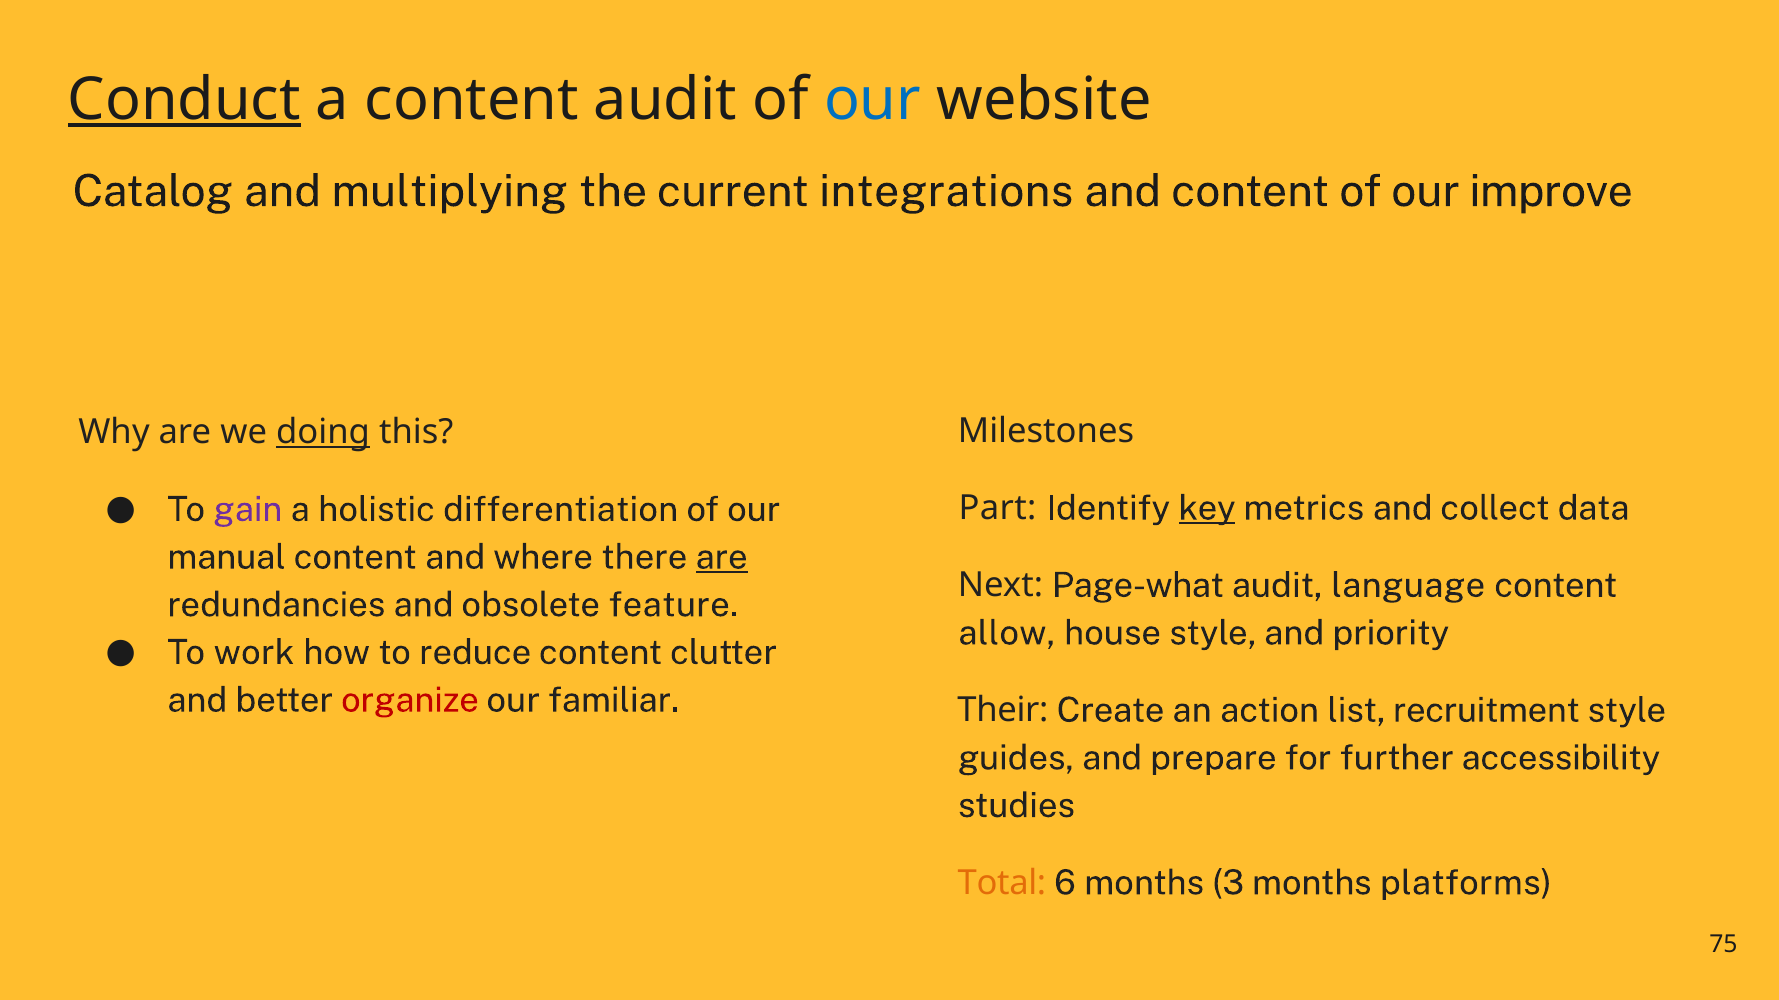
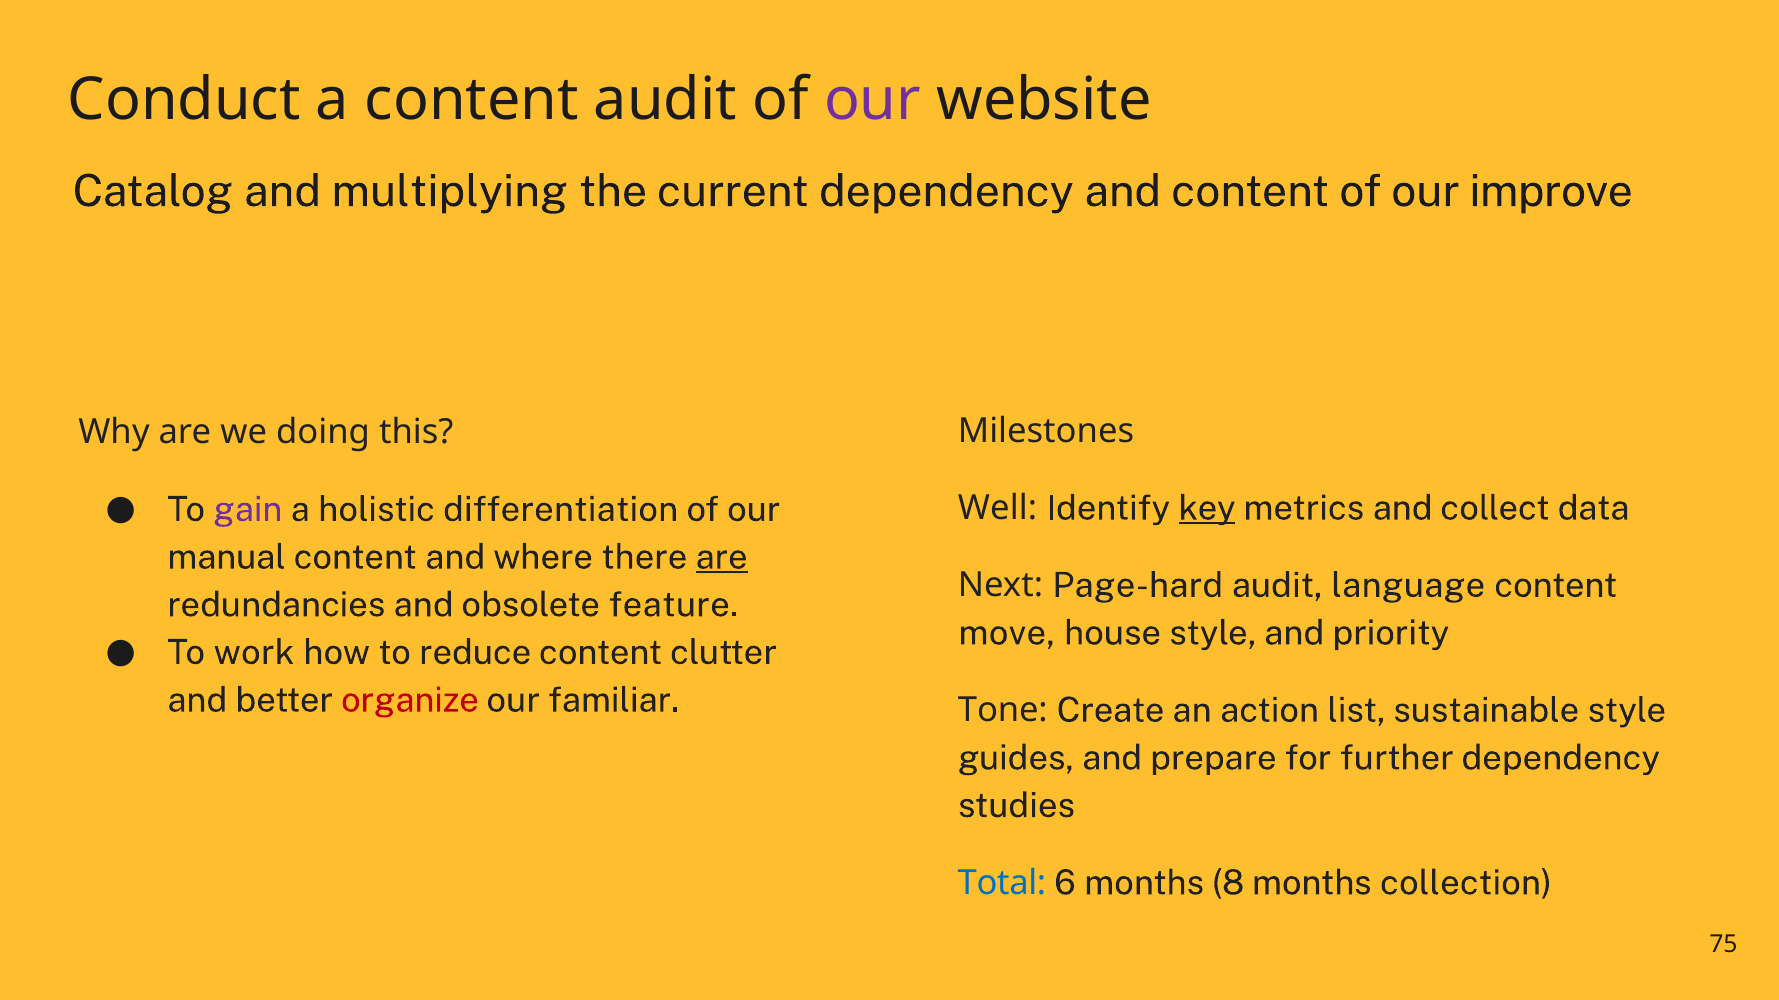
Conduct underline: present -> none
our at (873, 100) colour: blue -> purple
current integrations: integrations -> dependency
doing underline: present -> none
Part: Part -> Well
Page-what: Page-what -> Page-hard
allow: allow -> move
Their: Their -> Tone
recruitment: recruitment -> sustainable
further accessibility: accessibility -> dependency
Total colour: orange -> blue
3: 3 -> 8
platforms: platforms -> collection
